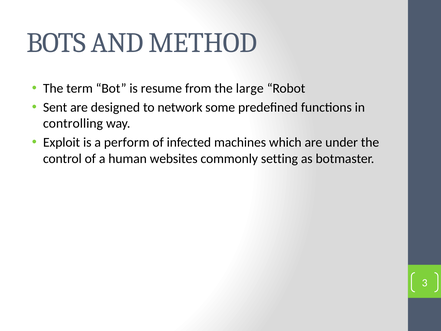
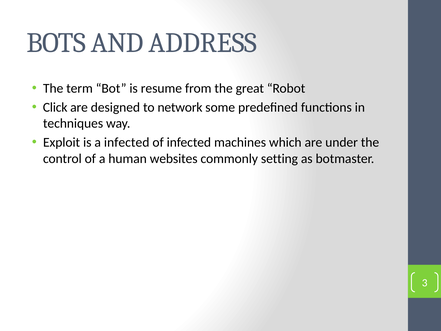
METHOD: METHOD -> ADDRESS
large: large -> great
Sent: Sent -> Click
controlling: controlling -> techniques
a perform: perform -> infected
